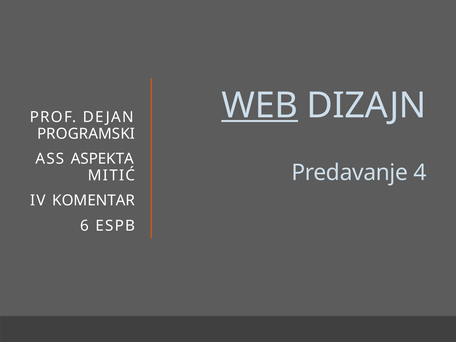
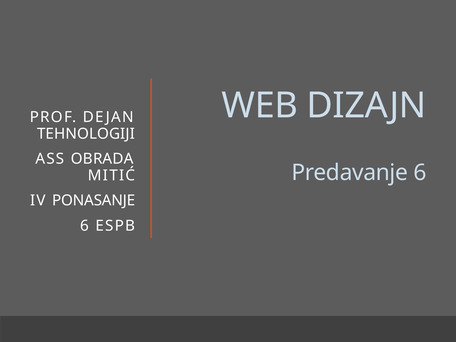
WEB underline: present -> none
PROGRAMSKI: PROGRAMSKI -> TEHNOLOGIJI
ASPEKTA: ASPEKTA -> OBRADA
Predavanje 4: 4 -> 6
KOMENTAR: KOMENTAR -> PONASANJE
